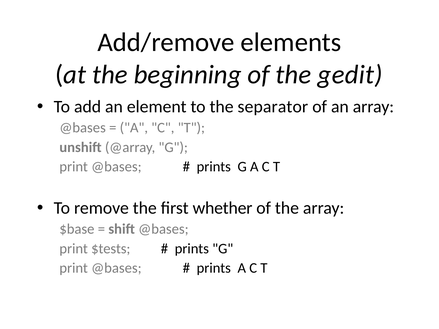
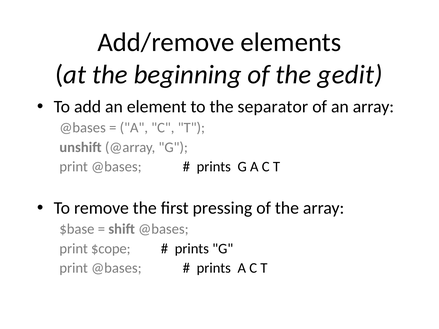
whether: whether -> pressing
$tests: $tests -> $cope
